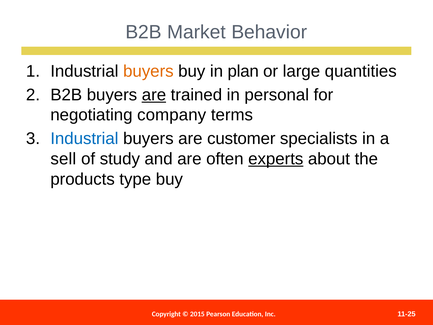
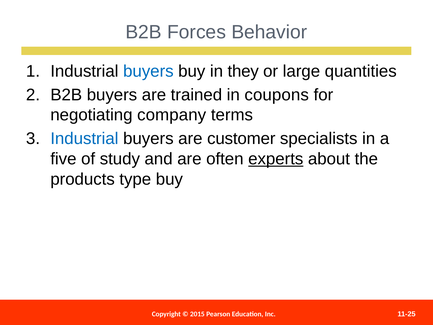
Market: Market -> Forces
buyers at (148, 71) colour: orange -> blue
plan: plan -> they
are at (154, 95) underline: present -> none
personal: personal -> coupons
sell: sell -> five
